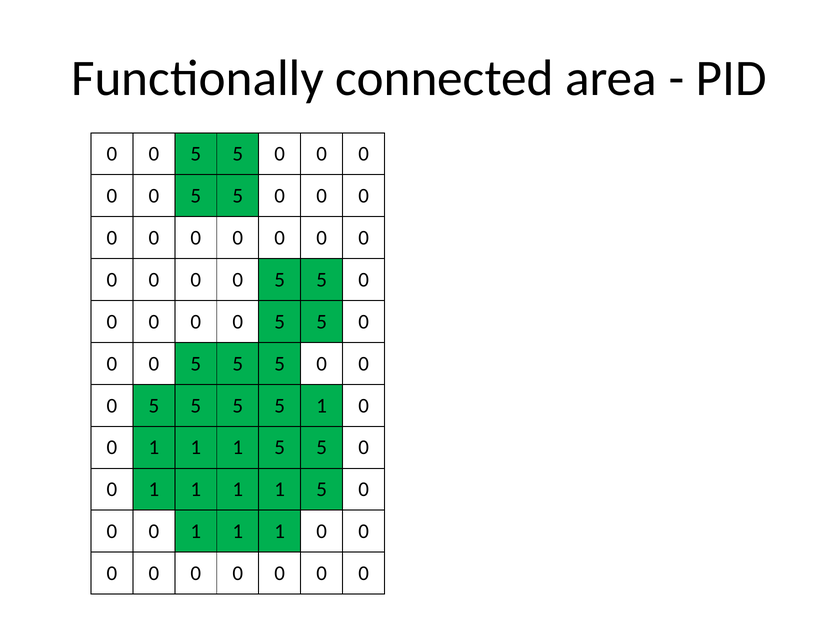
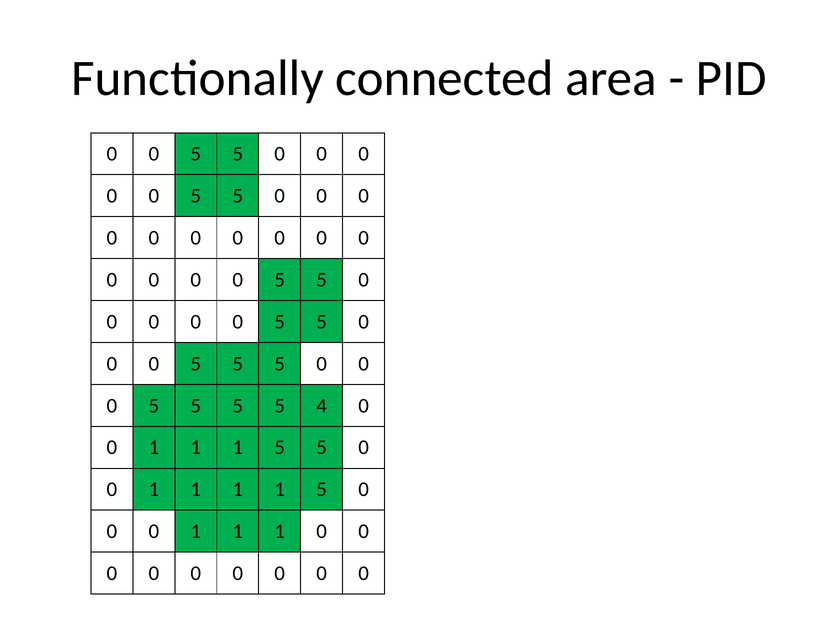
5 1: 1 -> 4
